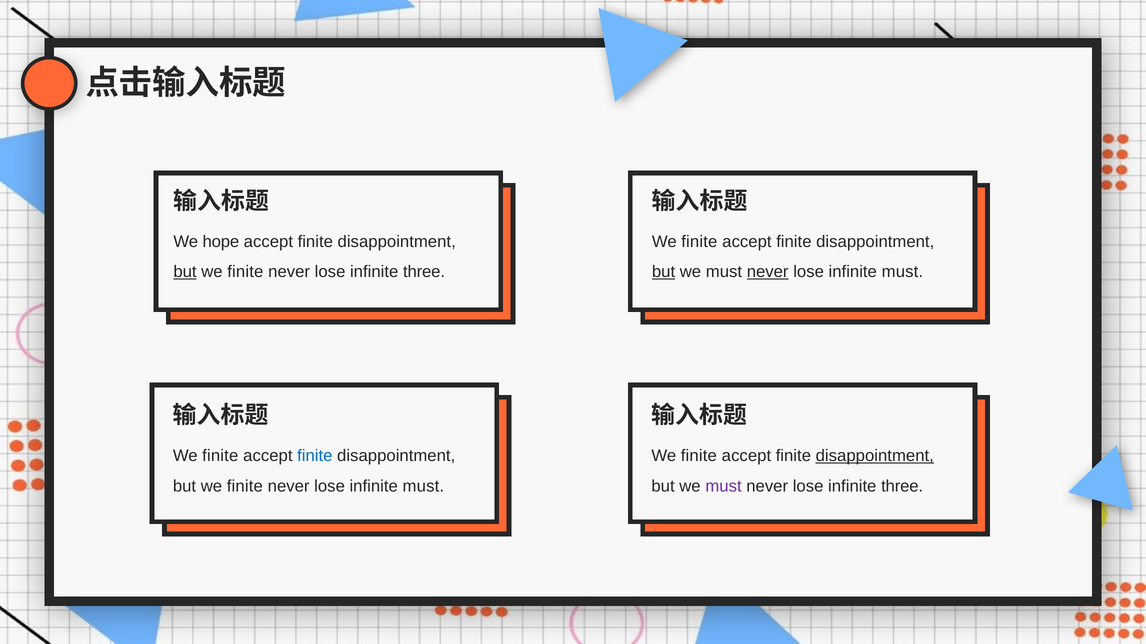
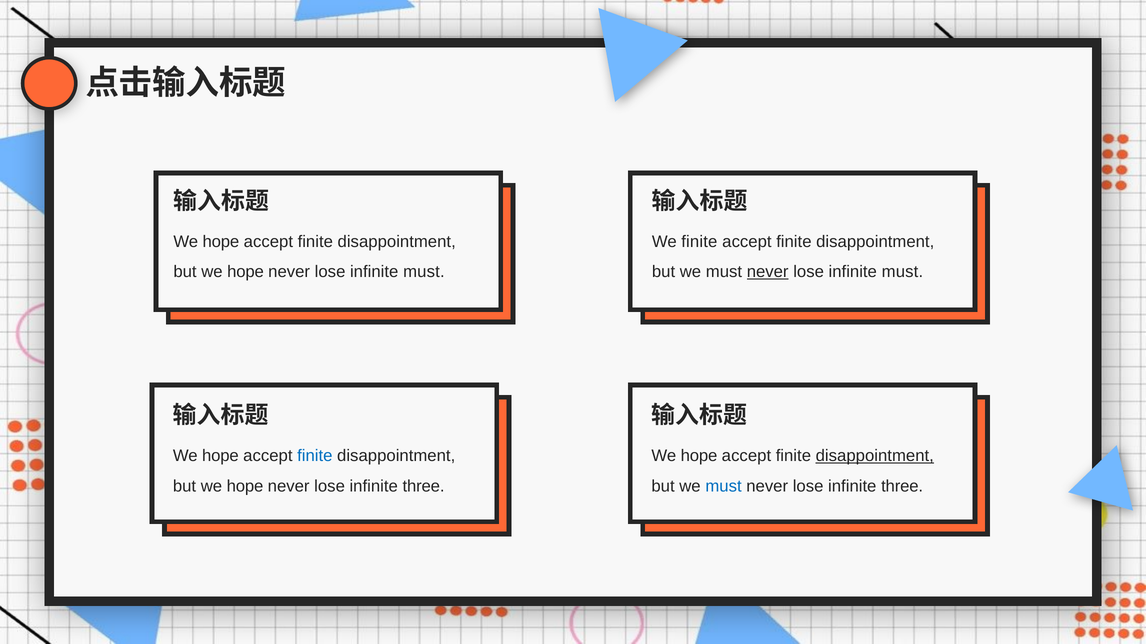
but at (185, 272) underline: present -> none
finite at (245, 272): finite -> hope
three at (424, 272): three -> must
but at (664, 272) underline: present -> none
finite at (220, 456): finite -> hope
finite at (699, 456): finite -> hope
finite at (245, 486): finite -> hope
must at (423, 486): must -> three
must at (724, 486) colour: purple -> blue
